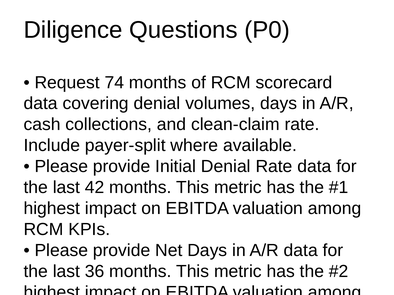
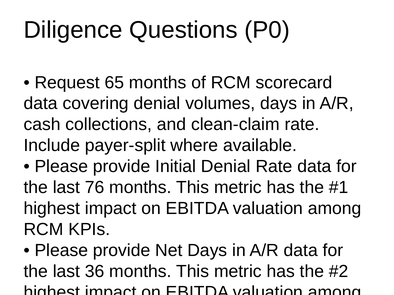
74: 74 -> 65
42: 42 -> 76
